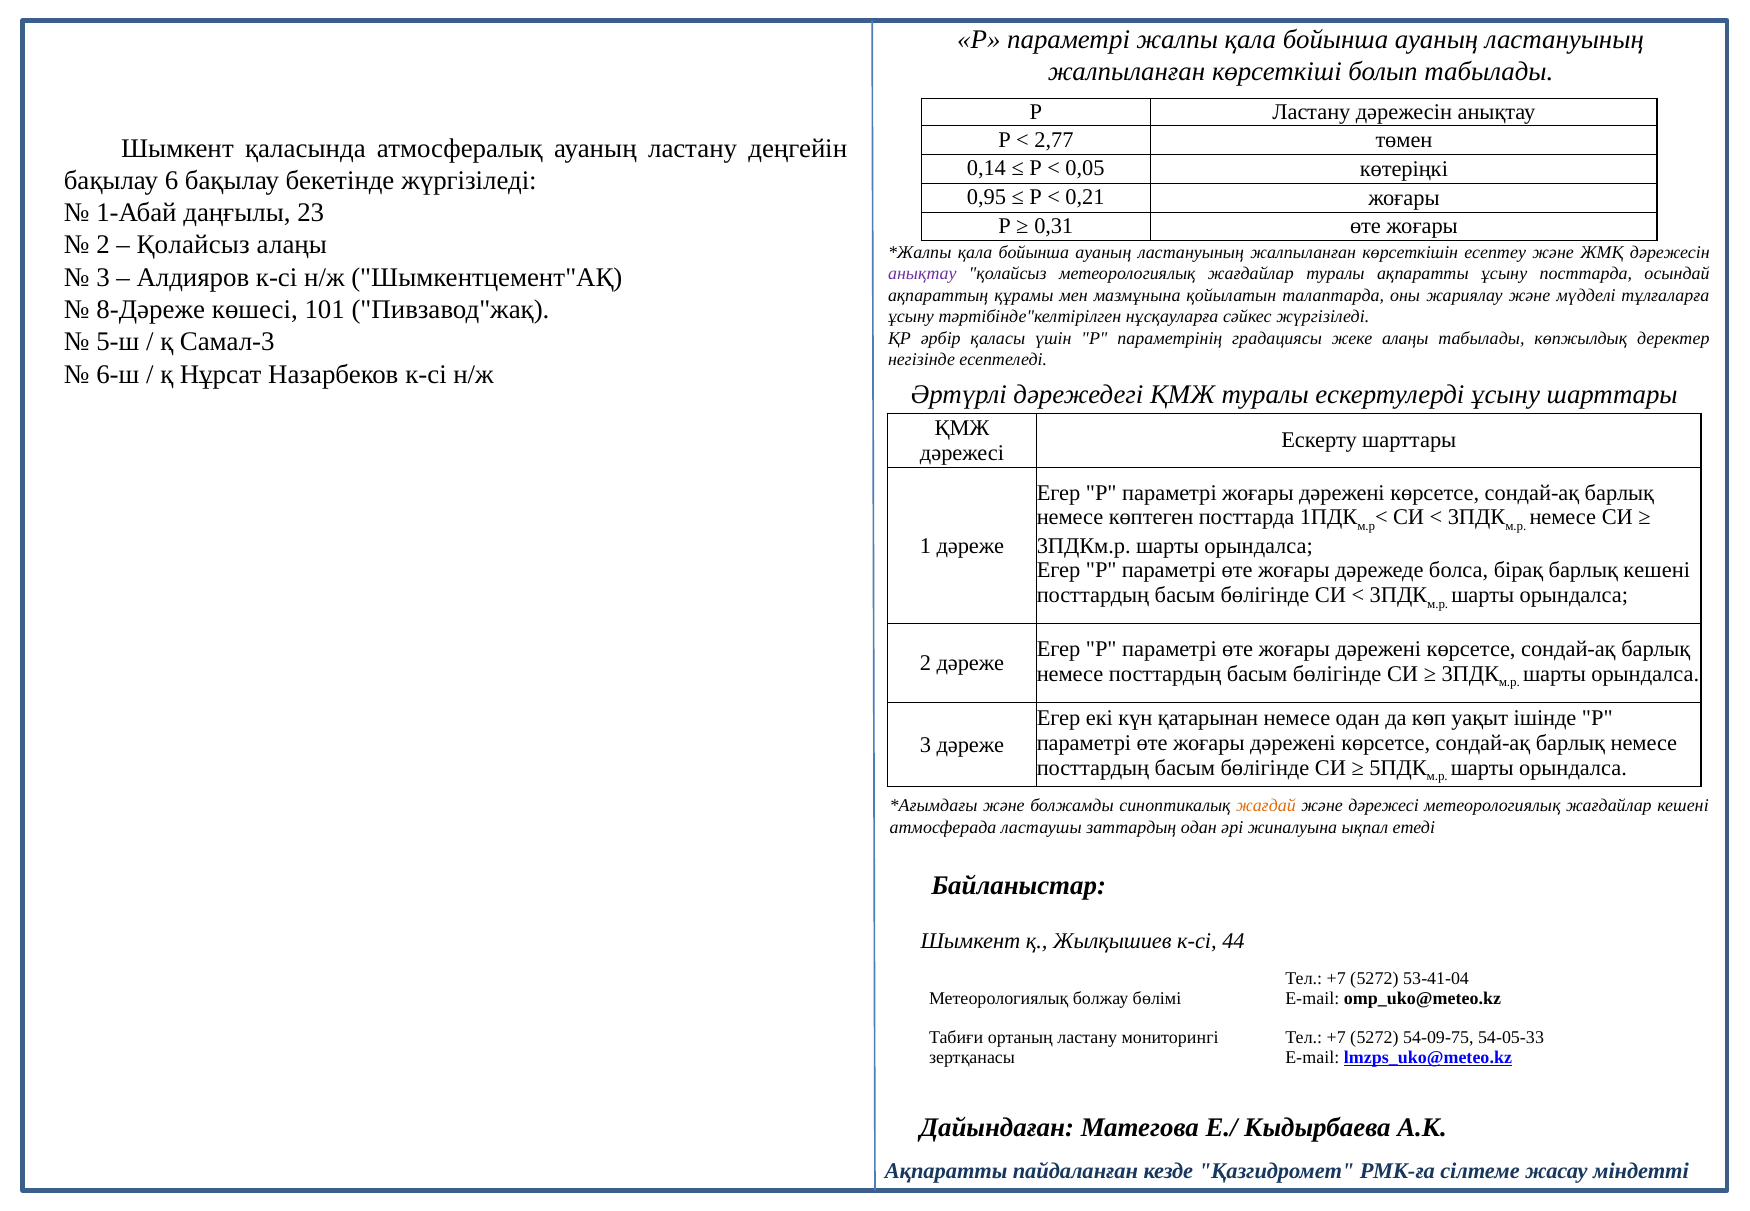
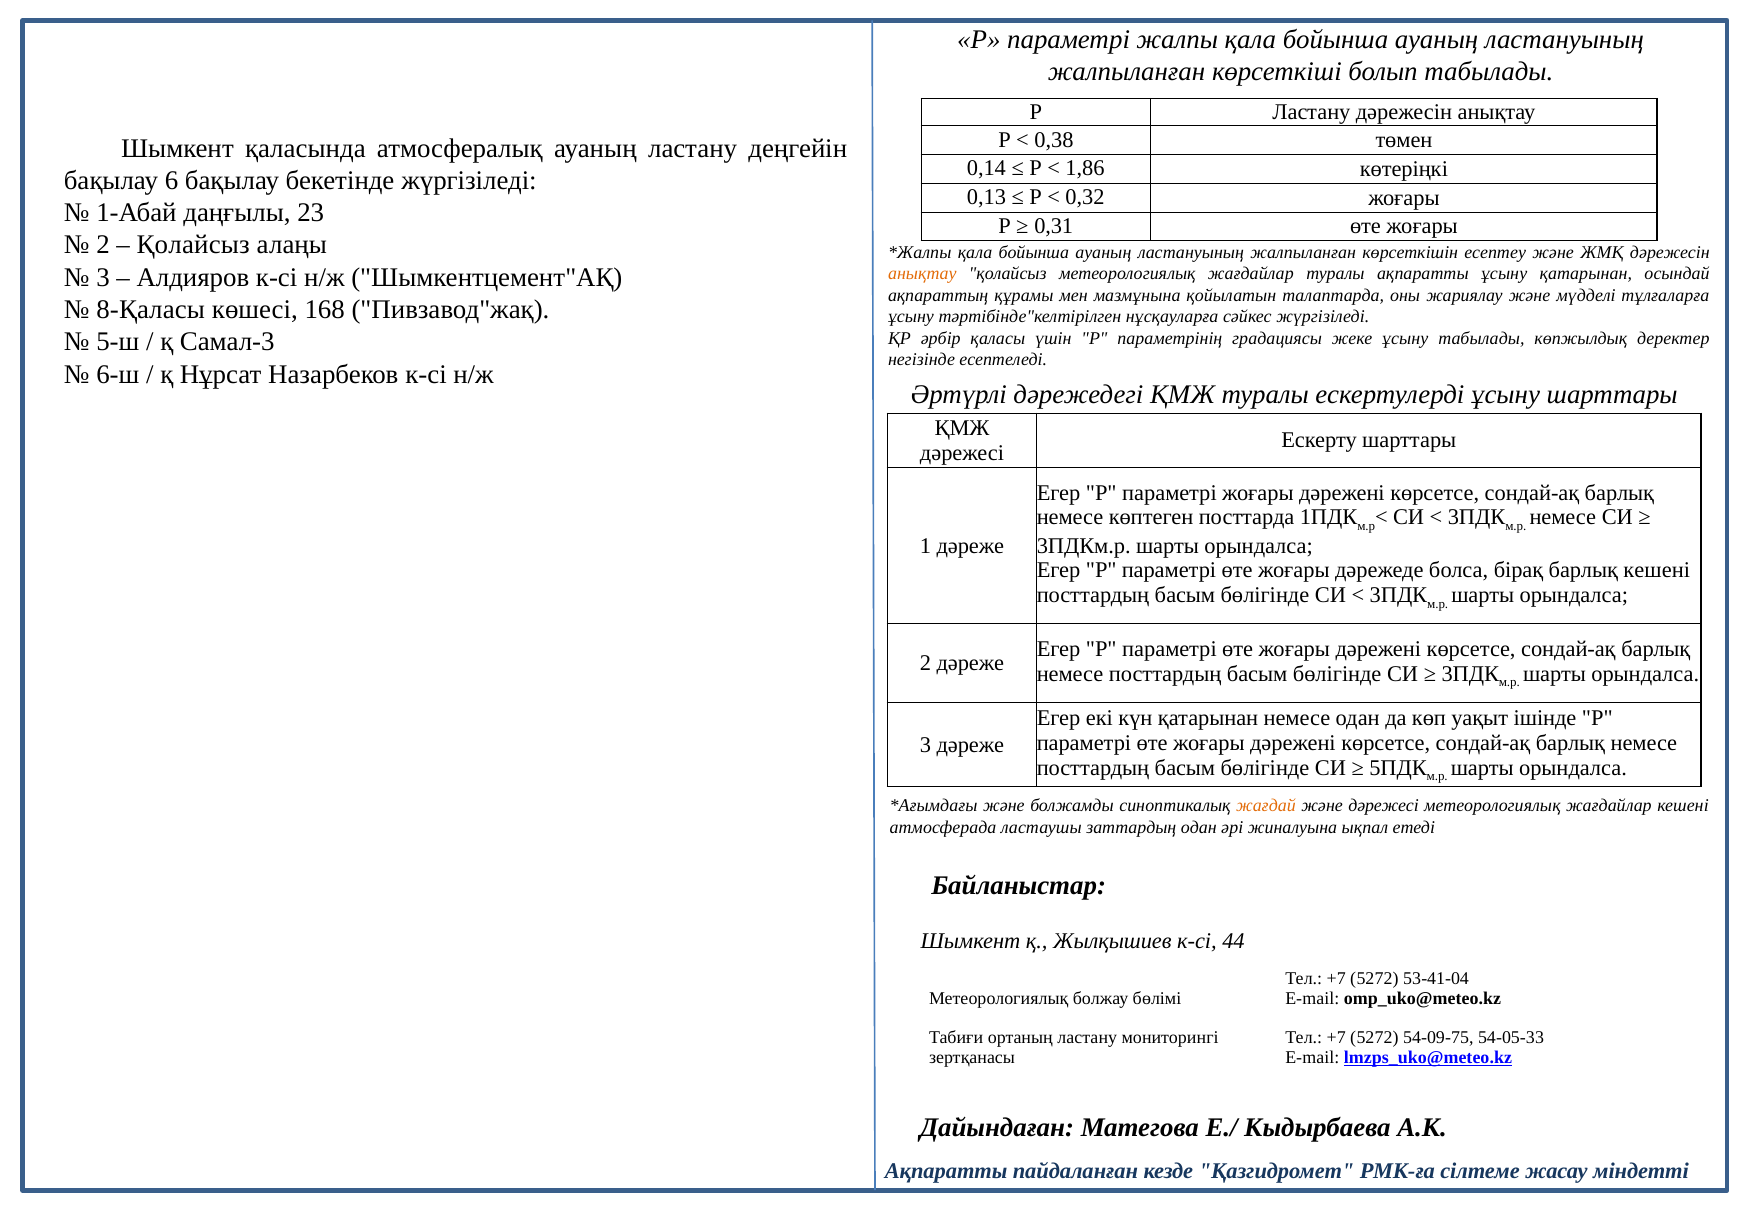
2,77: 2,77 -> 0,38
0,05: 0,05 -> 1,86
0,95: 0,95 -> 0,13
0,21: 0,21 -> 0,32
анықтау at (922, 274) colour: purple -> orange
ұсыну посттарда: посттарда -> қатарынан
8-Дәреже: 8-Дәреже -> 8-Қаласы
101: 101 -> 168
жеке алаңы: алаңы -> ұсыну
